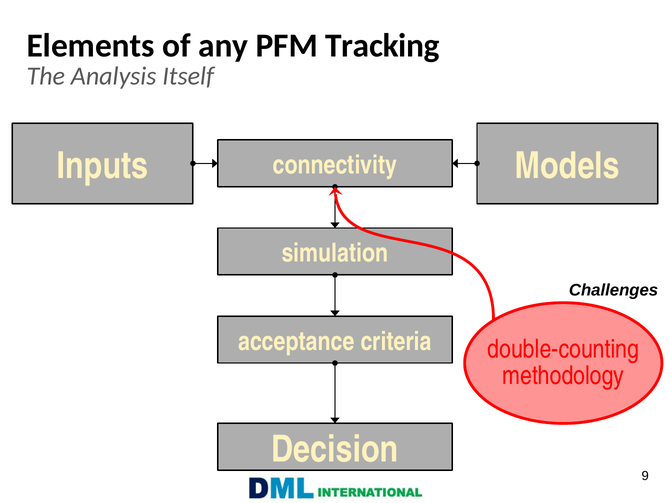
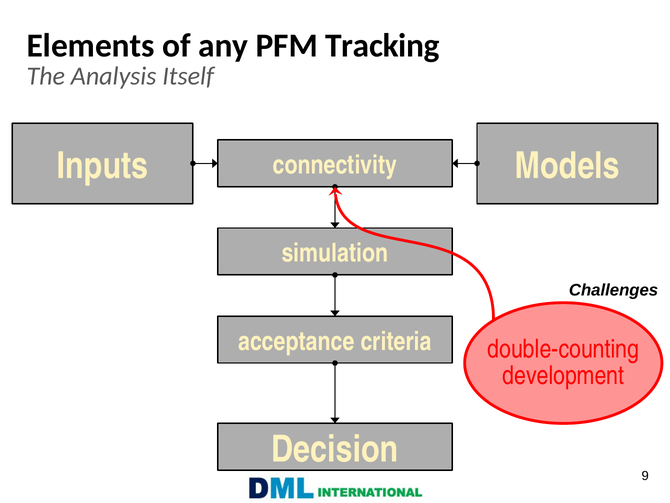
methodology: methodology -> development
